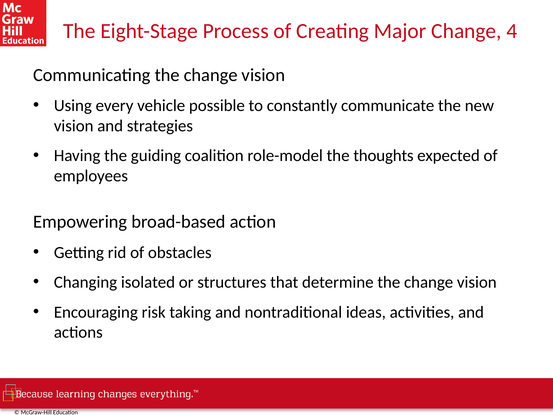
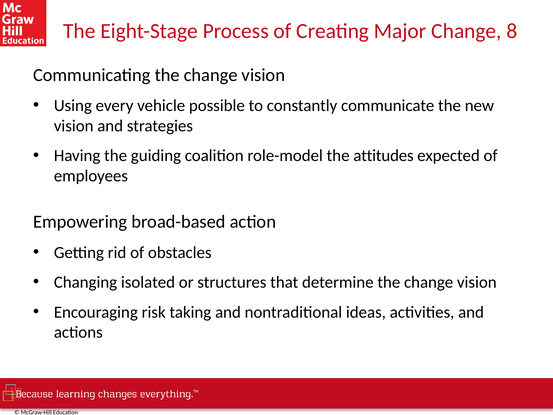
4: 4 -> 8
thoughts: thoughts -> attitudes
